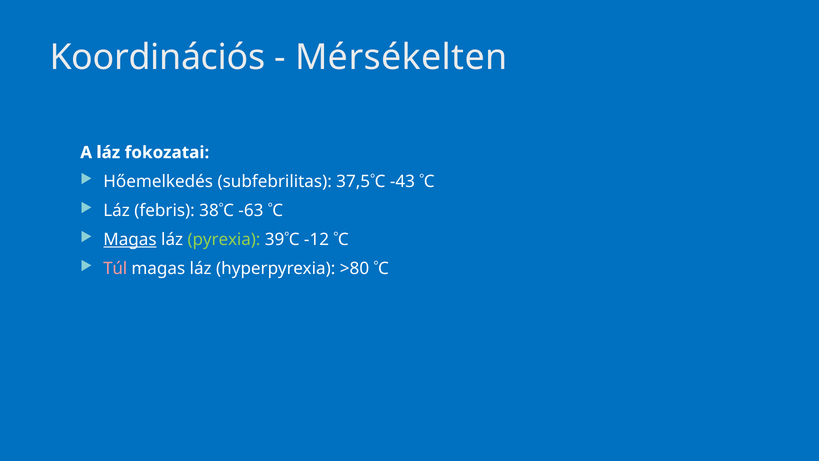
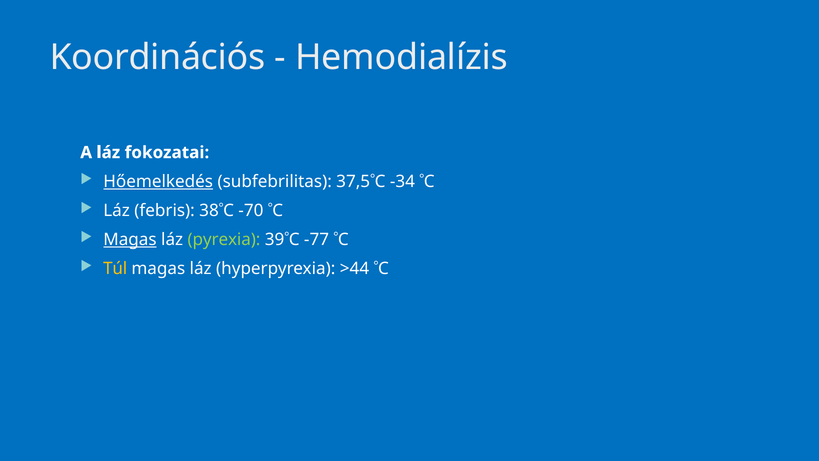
Mérsékelten: Mérsékelten -> Hemodialízis
Hőemelkedés underline: none -> present
-43: -43 -> -34
-63: -63 -> -70
-12: -12 -> -77
Túl colour: pink -> yellow
>80: >80 -> >44
